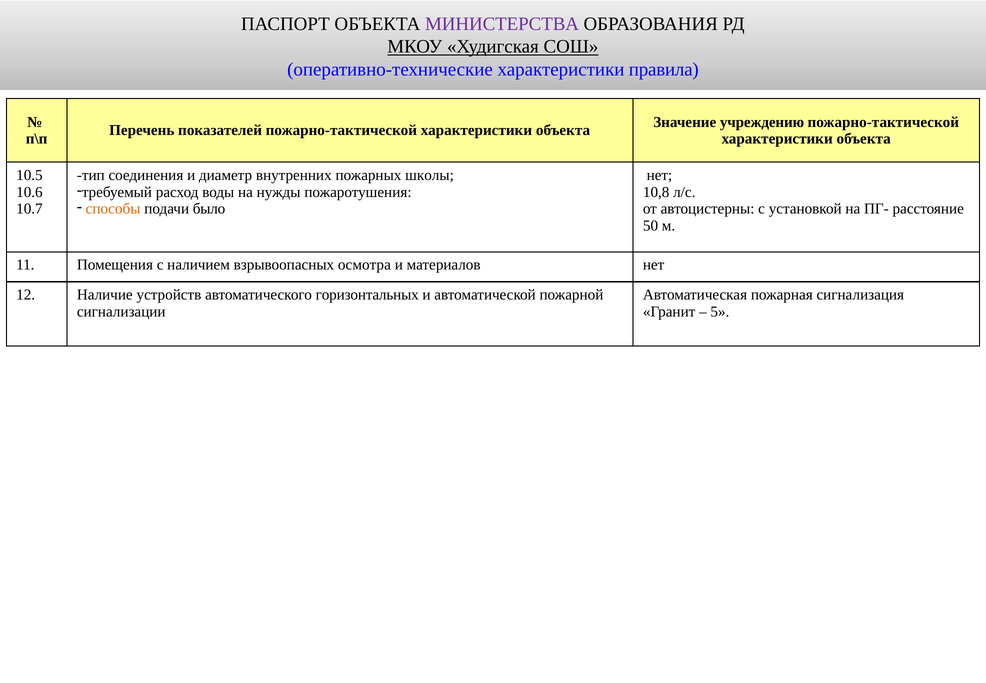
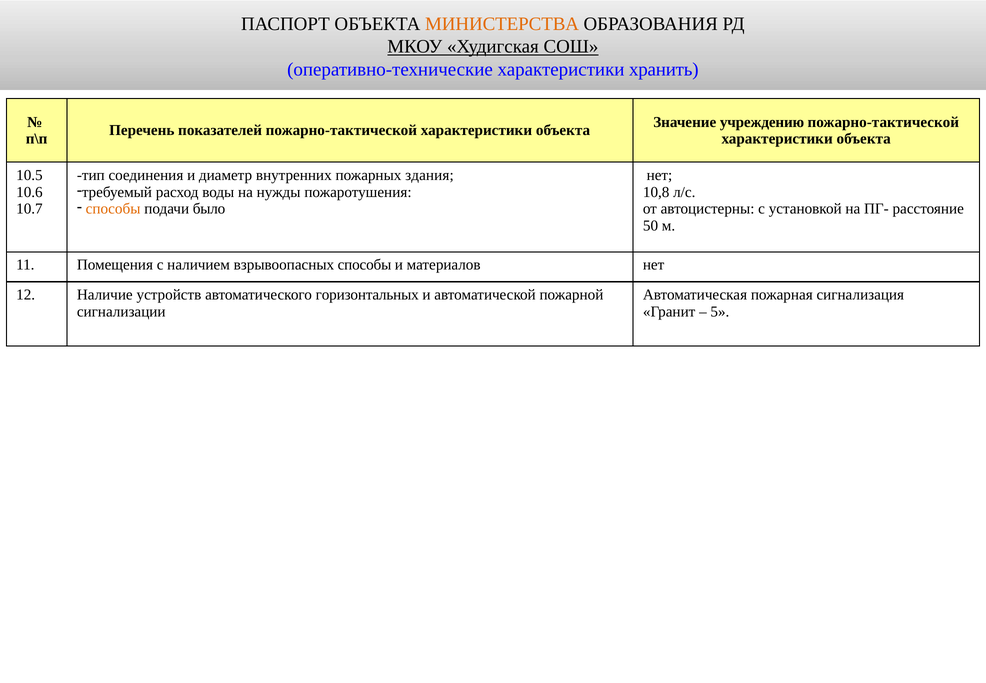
МИНИСТЕРСТВА colour: purple -> orange
правила: правила -> хранить
школы: школы -> здания
взрывоопасных осмотра: осмотра -> способы
